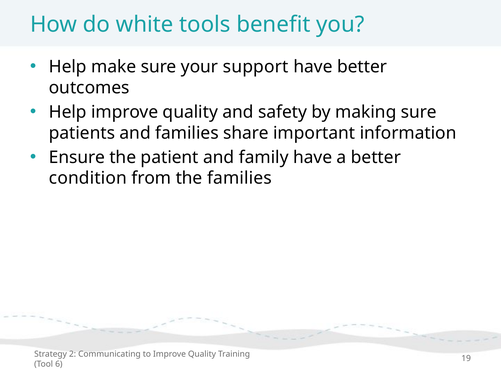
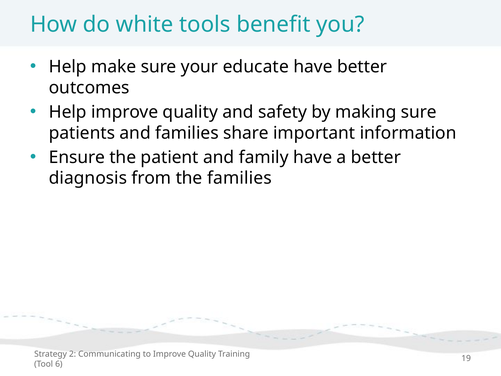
support: support -> educate
condition: condition -> diagnosis
